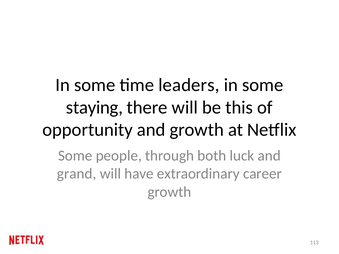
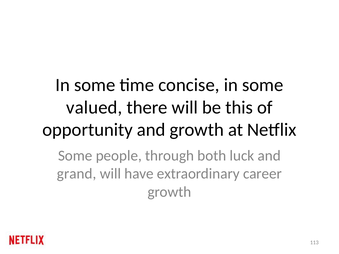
leaders: leaders -> concise
staying: staying -> valued
